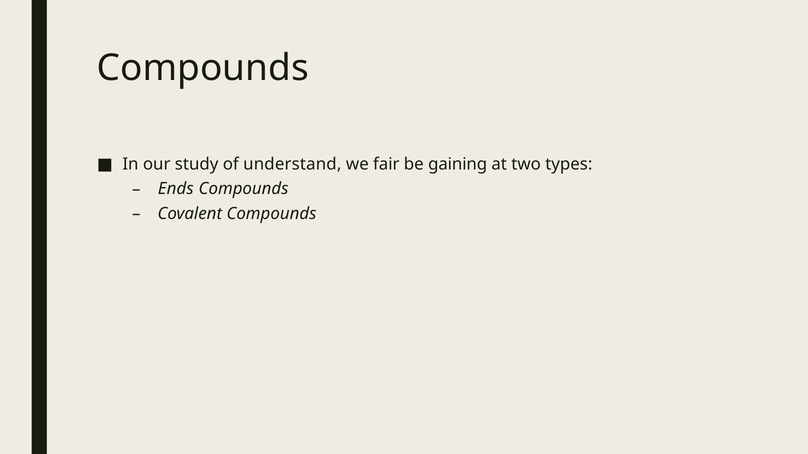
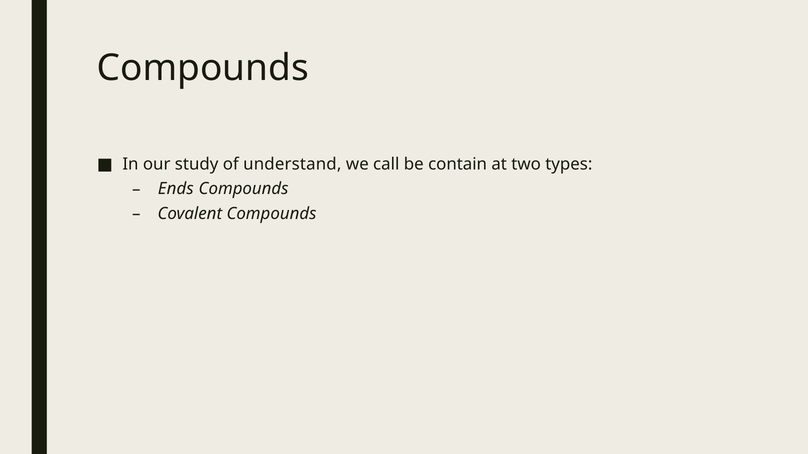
fair: fair -> call
gaining: gaining -> contain
